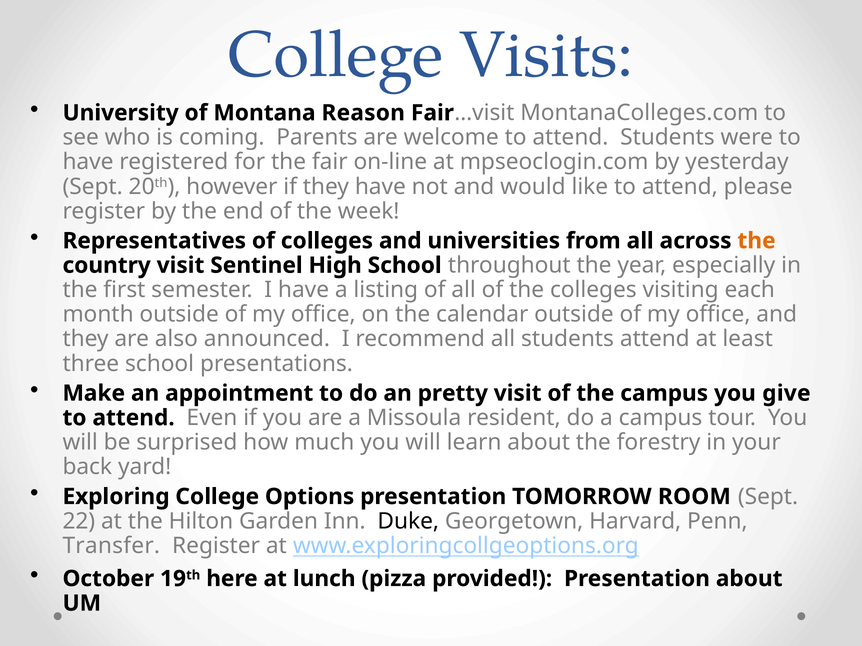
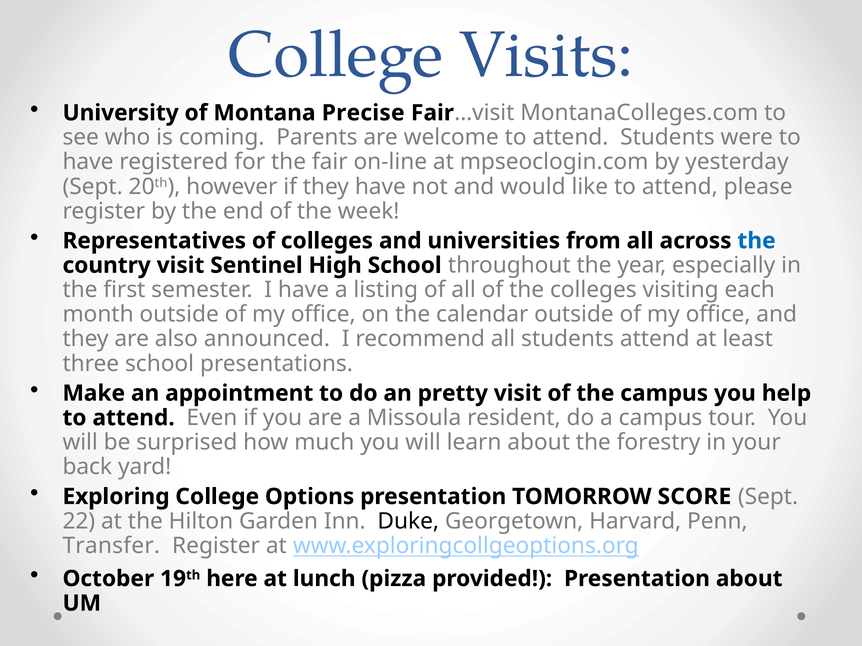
Reason: Reason -> Precise
the at (757, 241) colour: orange -> blue
give: give -> help
ROOM: ROOM -> SCORE
